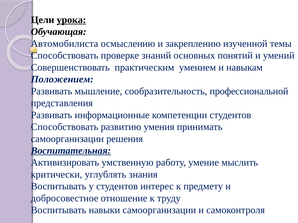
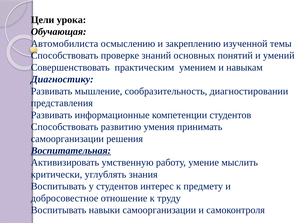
урока underline: present -> none
Положением: Положением -> Диагностику
профессиональной: профессиональной -> диагностировании
